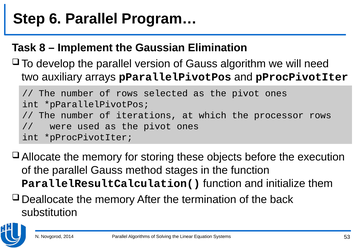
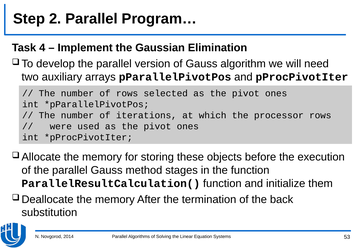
6: 6 -> 2
8: 8 -> 4
